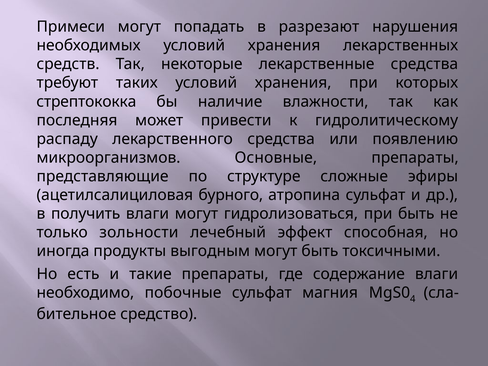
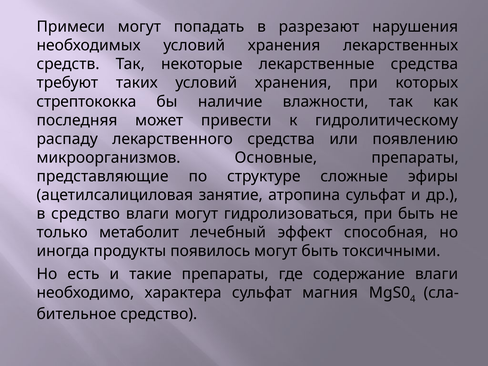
бурного: бурного -> занятие
в получить: получить -> средство
зольности: зольности -> метаболит
выгодным: выгодным -> появилось
побочные: побочные -> характера
